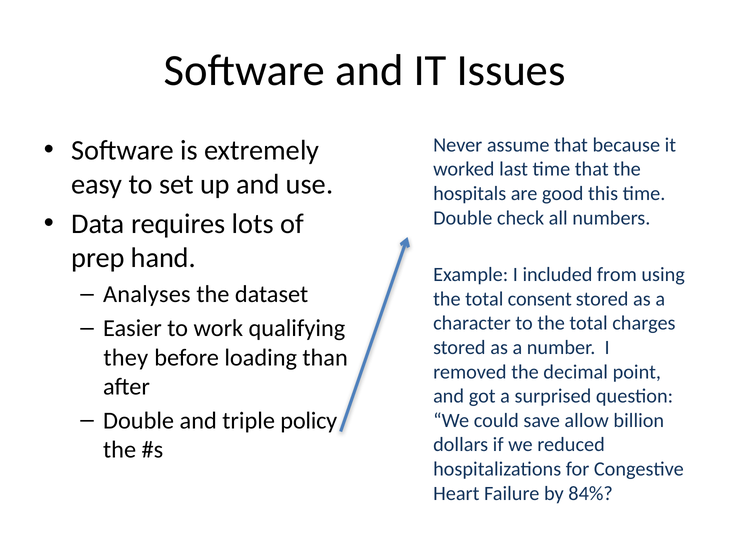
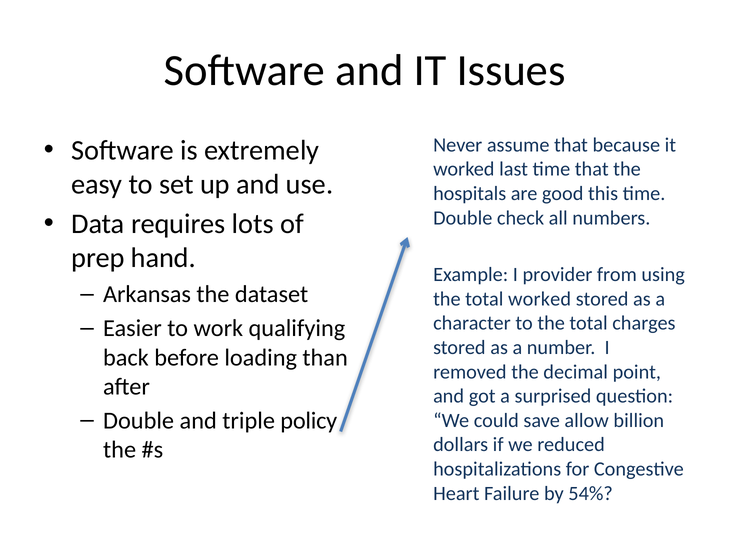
included: included -> provider
Analyses: Analyses -> Arkansas
total consent: consent -> worked
they: they -> back
84%: 84% -> 54%
